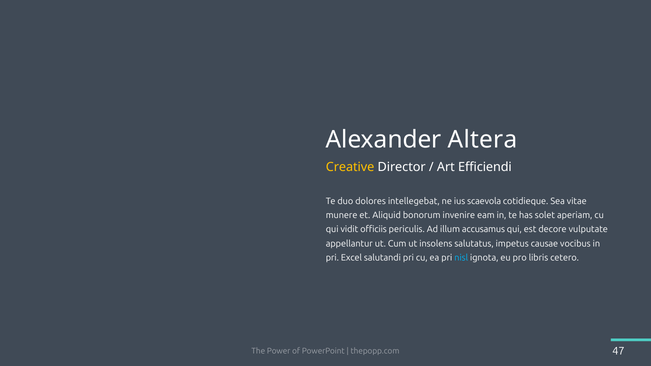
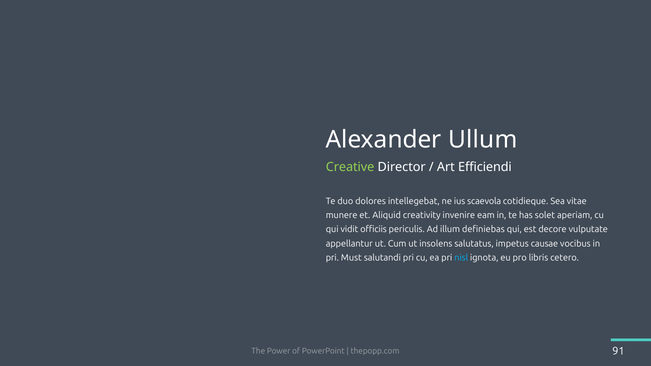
Altera: Altera -> Ullum
Creative colour: yellow -> light green
bonorum: bonorum -> creativity
accusamus: accusamus -> definiebas
Excel: Excel -> Must
47: 47 -> 91
